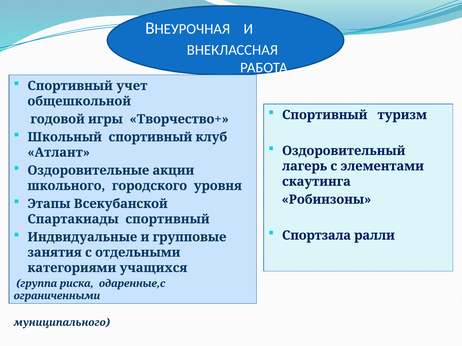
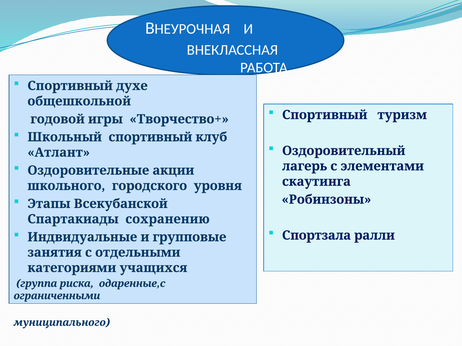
учет: учет -> духе
Спартакиады спортивный: спортивный -> сохранению
